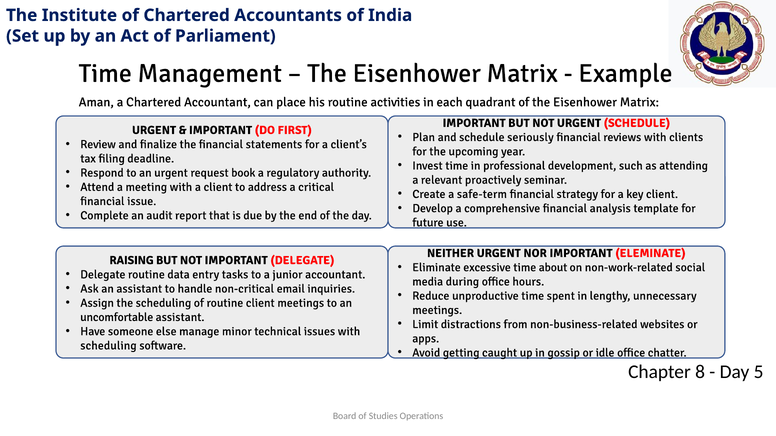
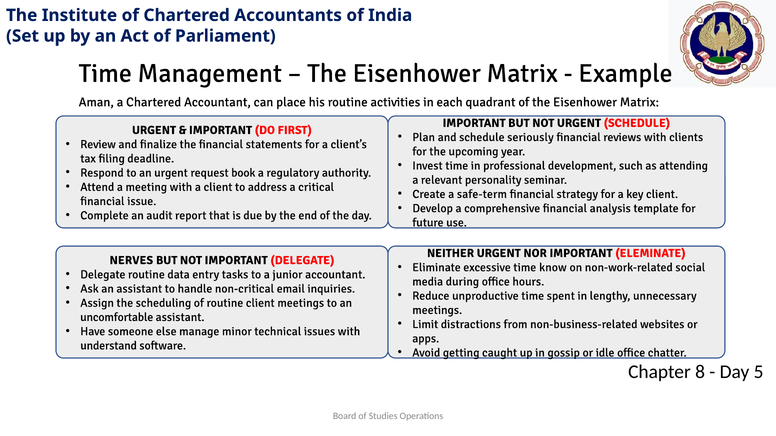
proactively: proactively -> personality
RAISING: RAISING -> NERVES
about: about -> know
scheduling at (108, 346): scheduling -> understand
